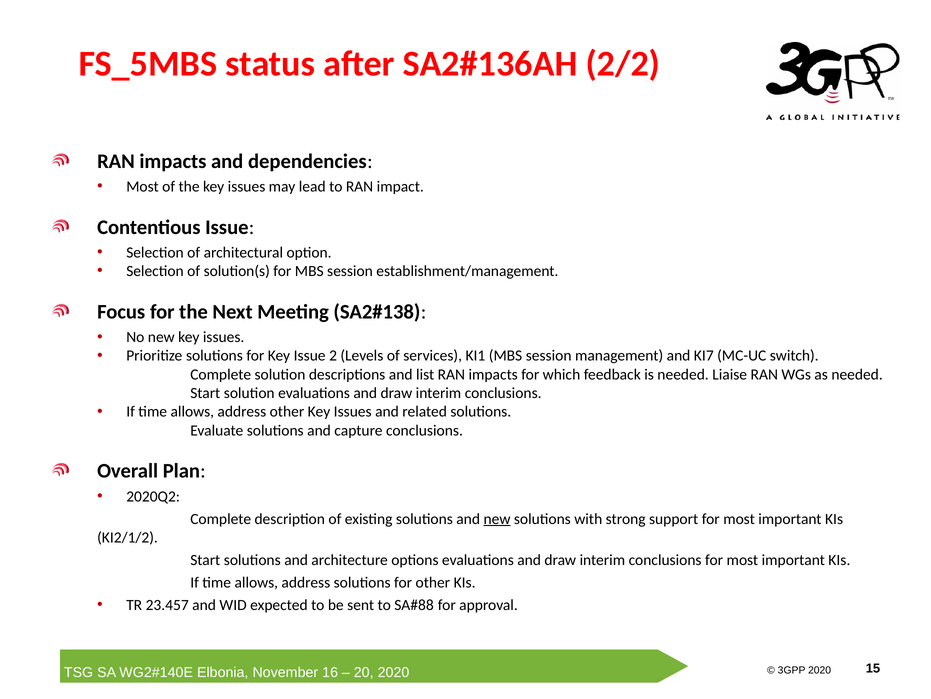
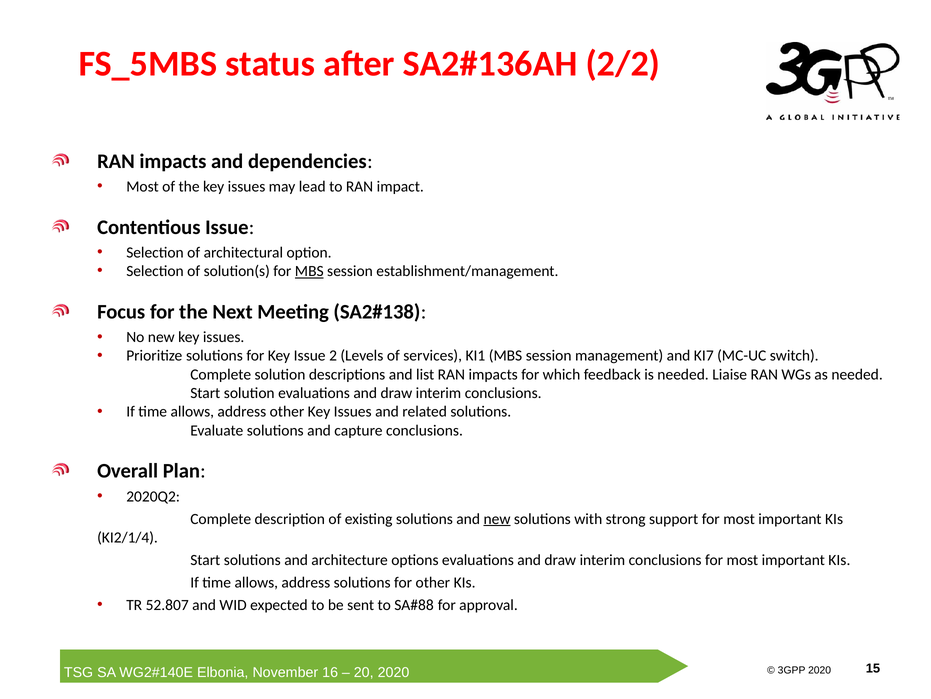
MBS at (309, 271) underline: none -> present
KI2/1/2: KI2/1/2 -> KI2/1/4
23.457: 23.457 -> 52.807
